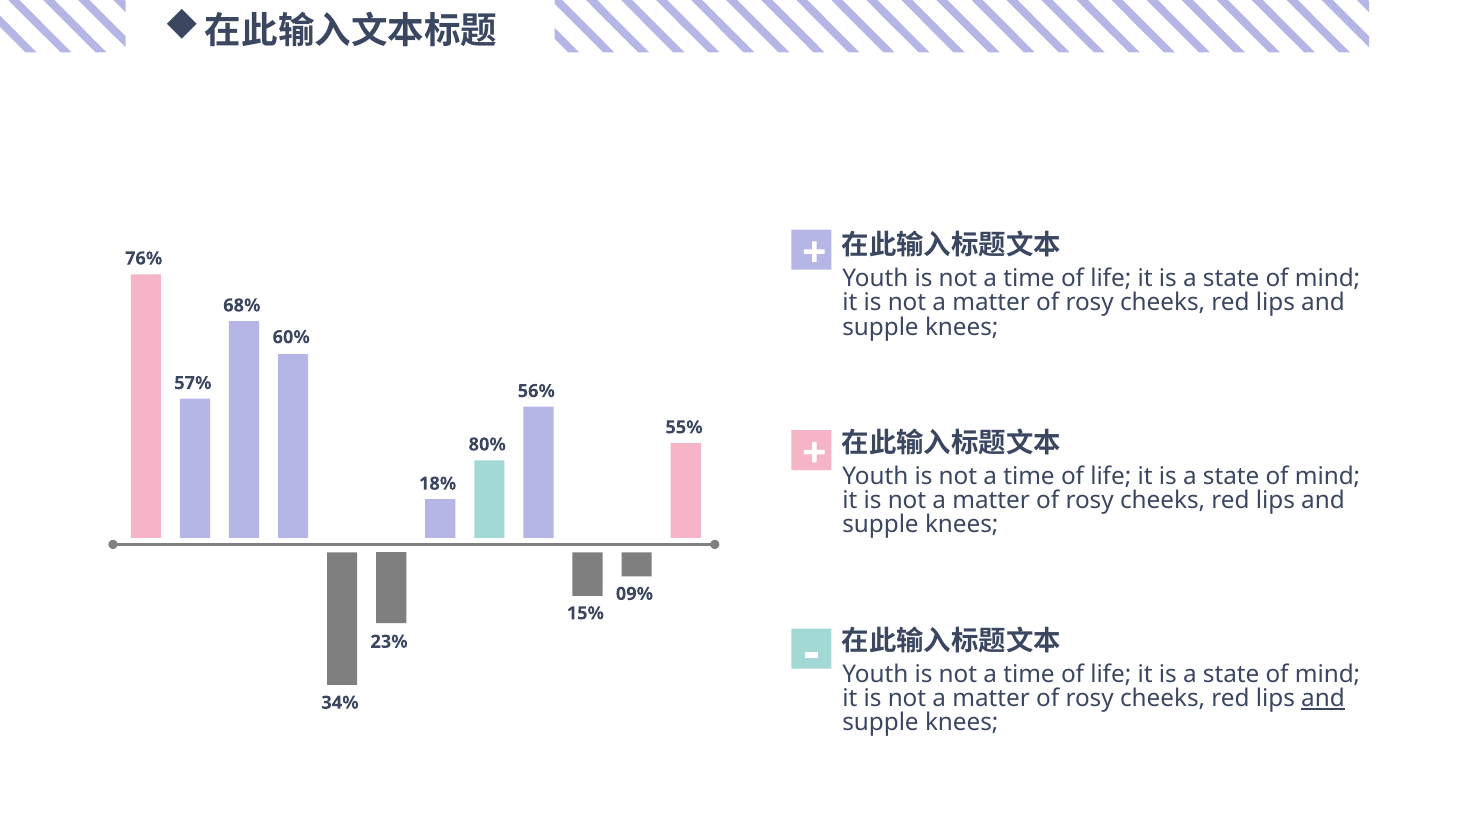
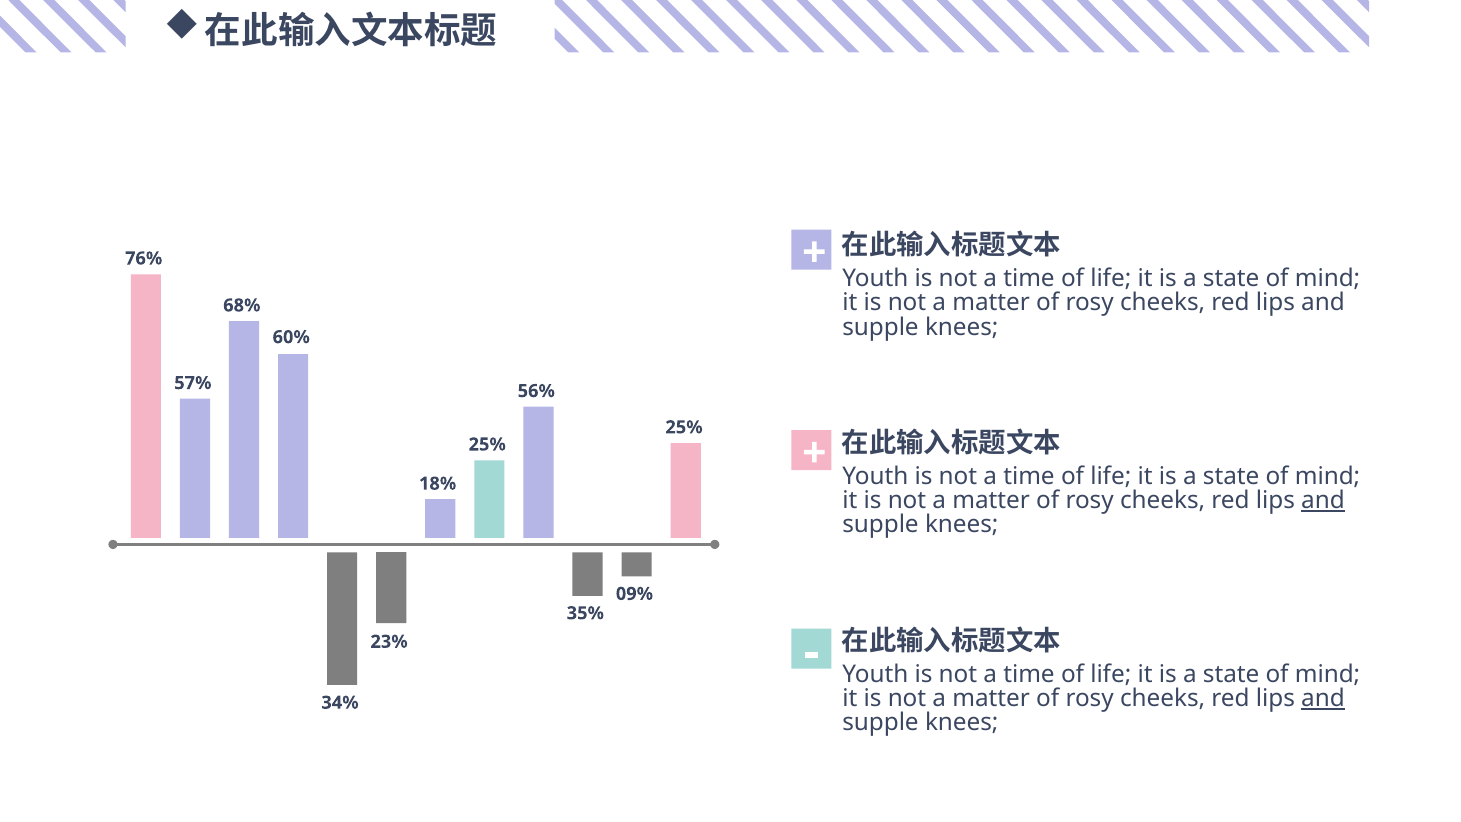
55% at (684, 427): 55% -> 25%
80% at (487, 444): 80% -> 25%
and at (1323, 500) underline: none -> present
15%: 15% -> 35%
